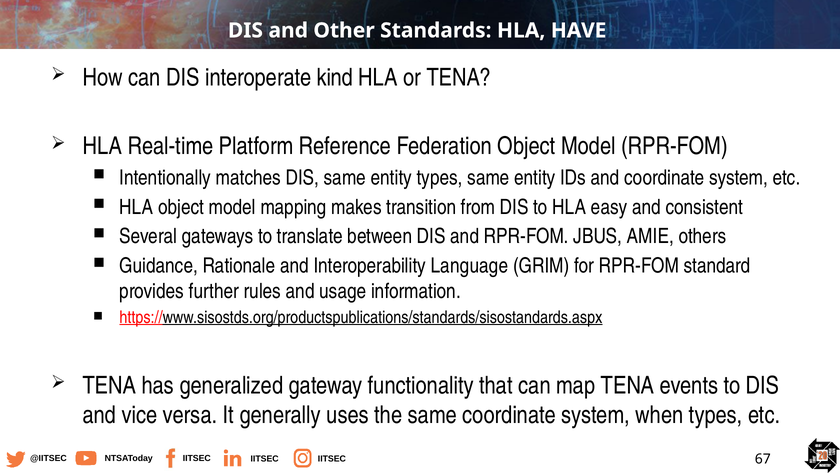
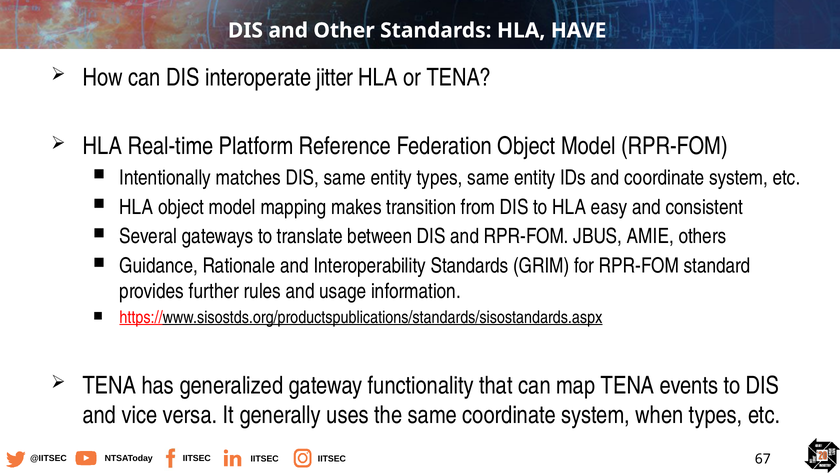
kind: kind -> jitter
Interoperability Language: Language -> Standards
